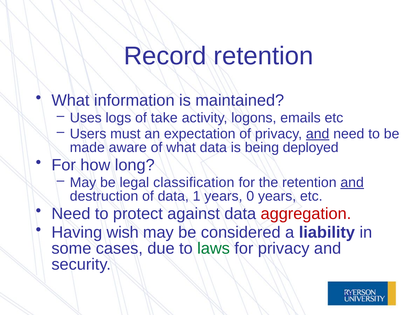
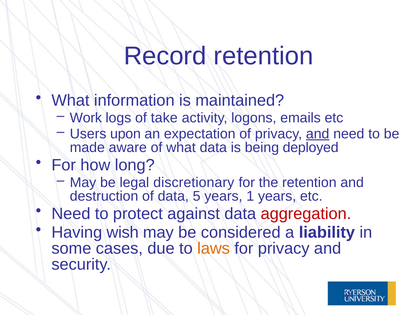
Uses: Uses -> Work
must: must -> upon
classification: classification -> discretionary
and at (352, 182) underline: present -> none
1: 1 -> 5
0: 0 -> 1
laws colour: green -> orange
